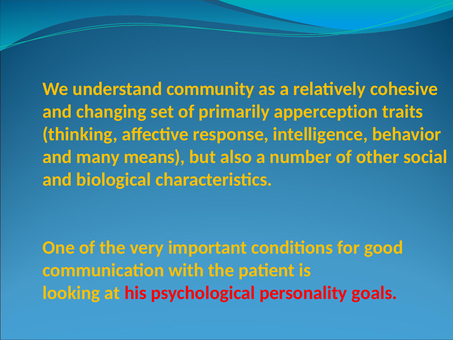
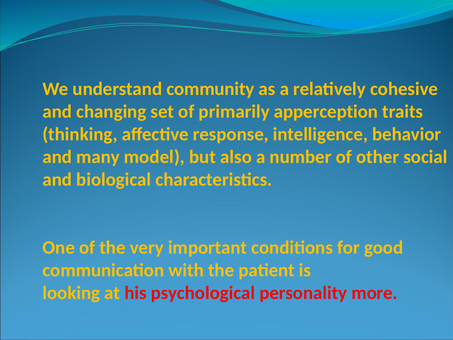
means: means -> model
goals: goals -> more
